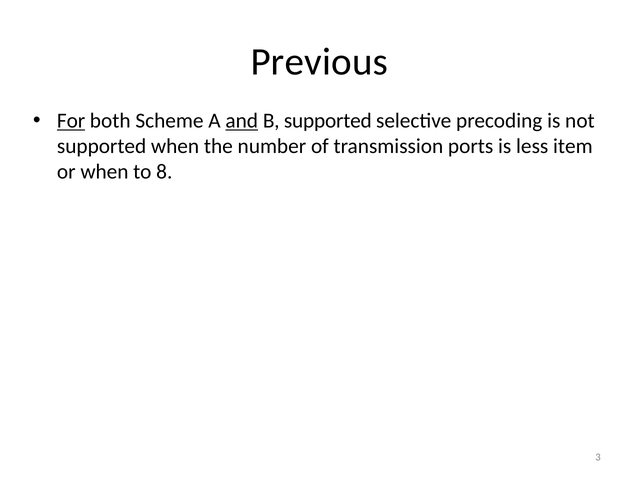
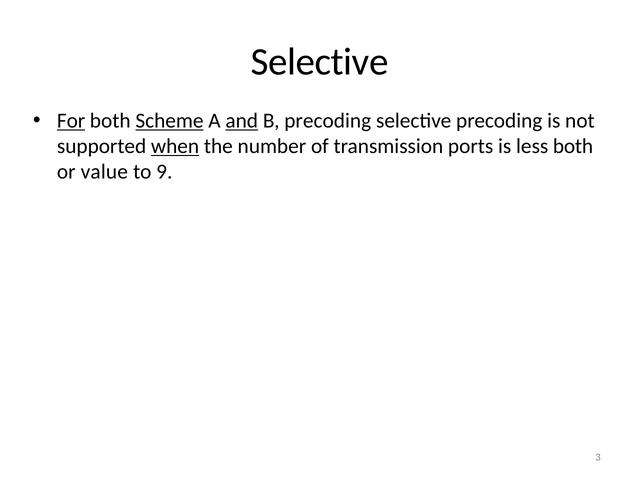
Previous at (319, 62): Previous -> Selective
Scheme underline: none -> present
B supported: supported -> precoding
when at (175, 146) underline: none -> present
less item: item -> both
or when: when -> value
8: 8 -> 9
